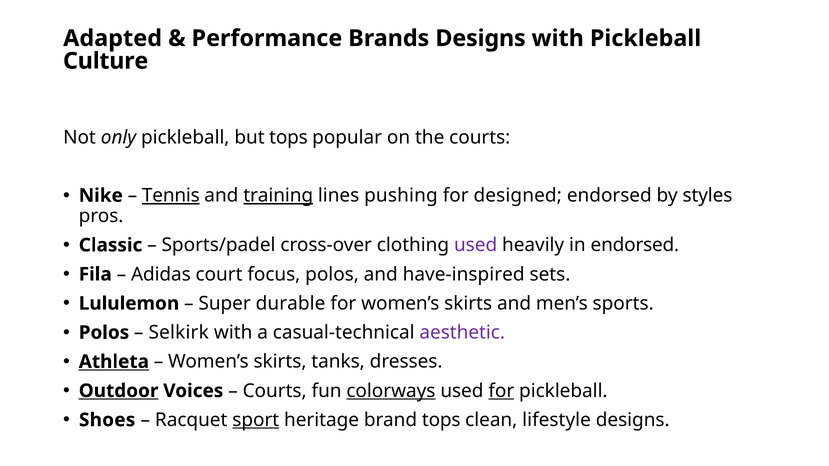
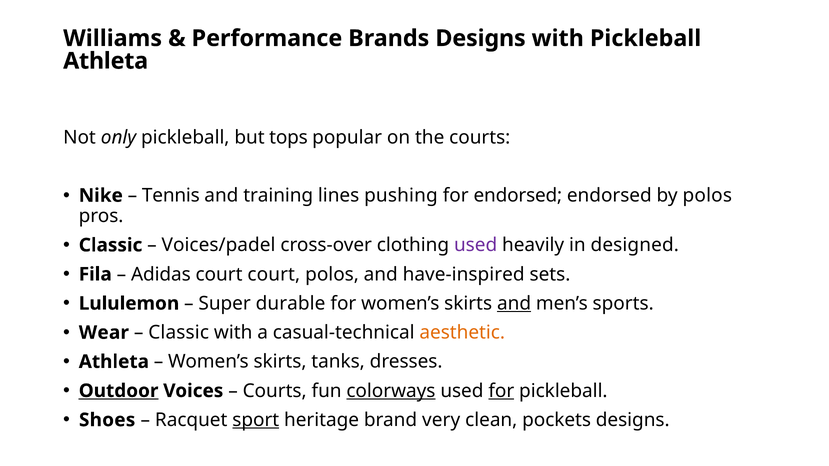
Adapted: Adapted -> Williams
Culture at (106, 61): Culture -> Athleta
Tennis underline: present -> none
training underline: present -> none
for designed: designed -> endorsed
by styles: styles -> polos
Sports/padel: Sports/padel -> Voices/padel
in endorsed: endorsed -> designed
court focus: focus -> court
and at (514, 304) underline: none -> present
Polos at (104, 333): Polos -> Wear
Selkirk at (179, 333): Selkirk -> Classic
aesthetic colour: purple -> orange
Athleta at (114, 362) underline: present -> none
brand tops: tops -> very
lifestyle: lifestyle -> pockets
